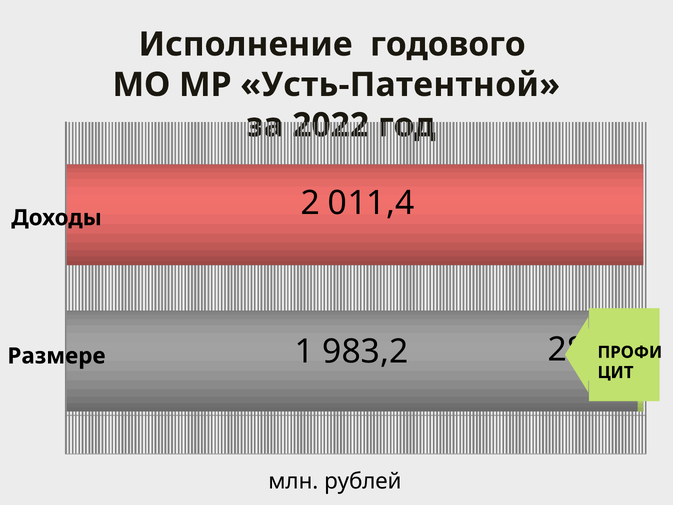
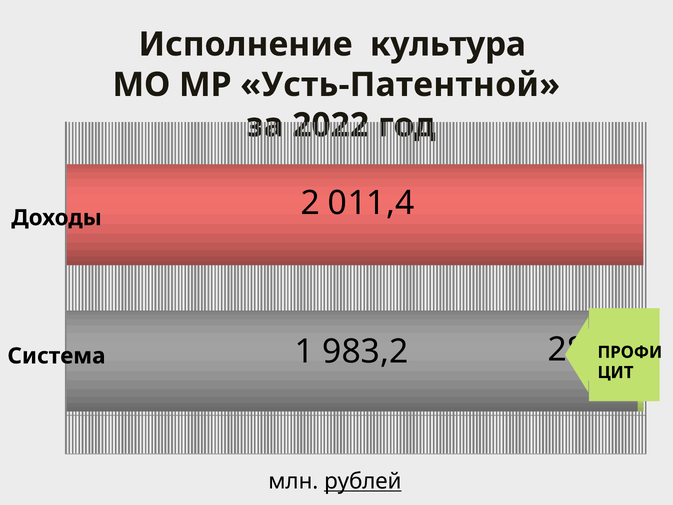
годового: годового -> культура
Размере: Размере -> Система
рублей underline: none -> present
